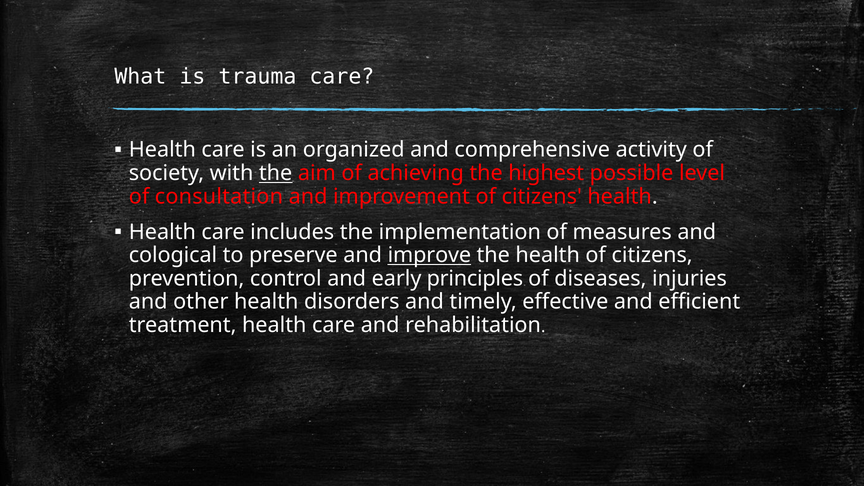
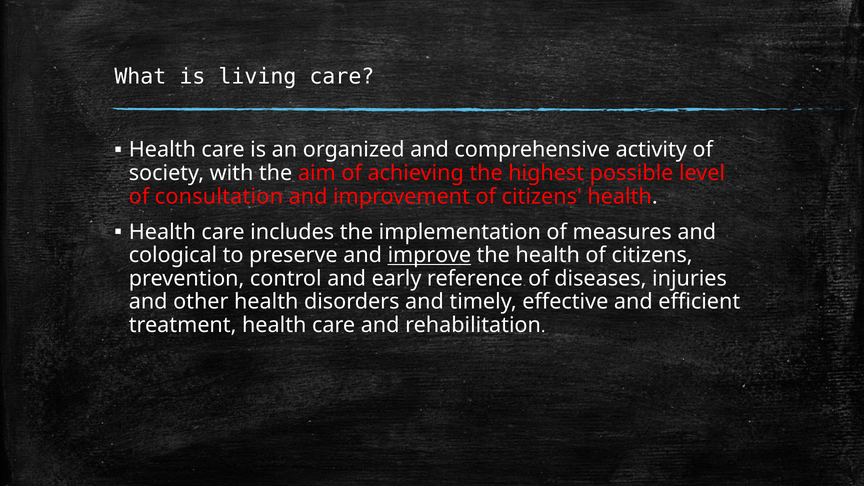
trauma: trauma -> living
the at (276, 173) underline: present -> none
principles: principles -> reference
